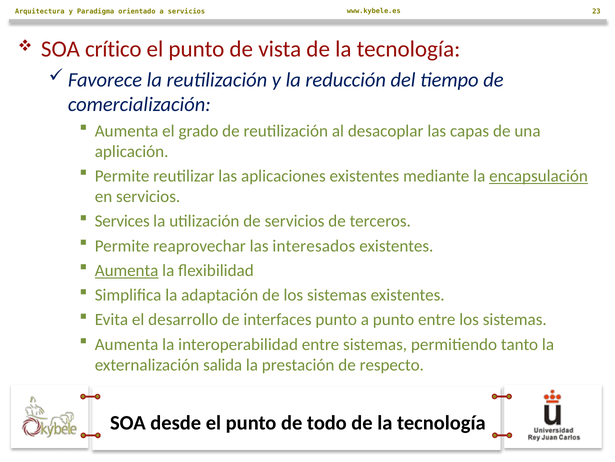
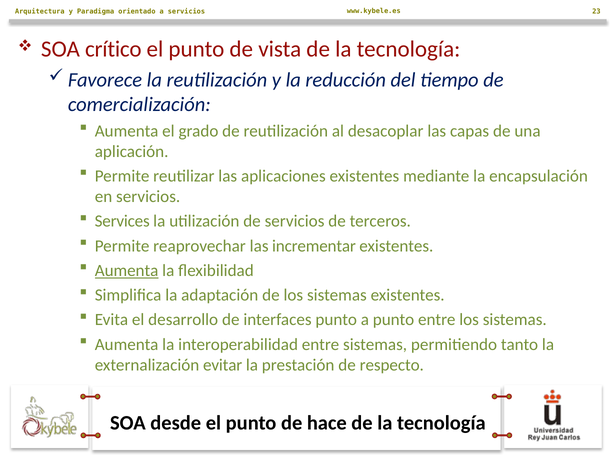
encapsulación underline: present -> none
interesados: interesados -> incrementar
salida: salida -> evitar
todo: todo -> hace
